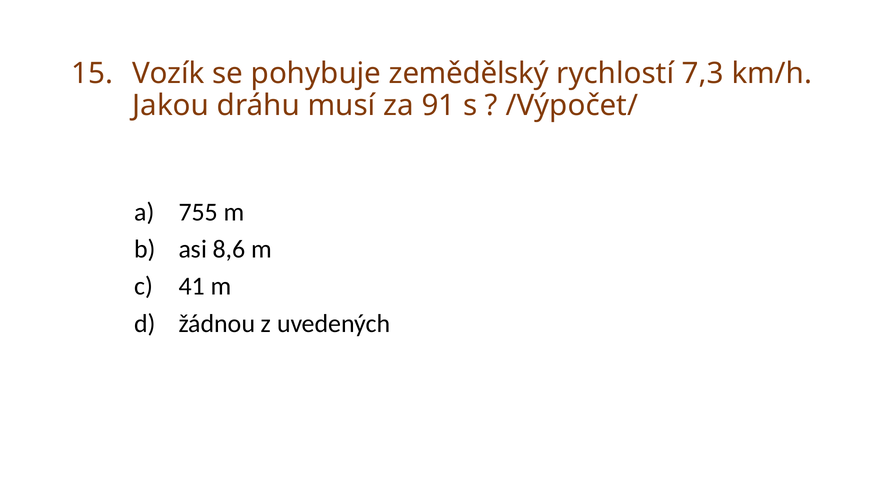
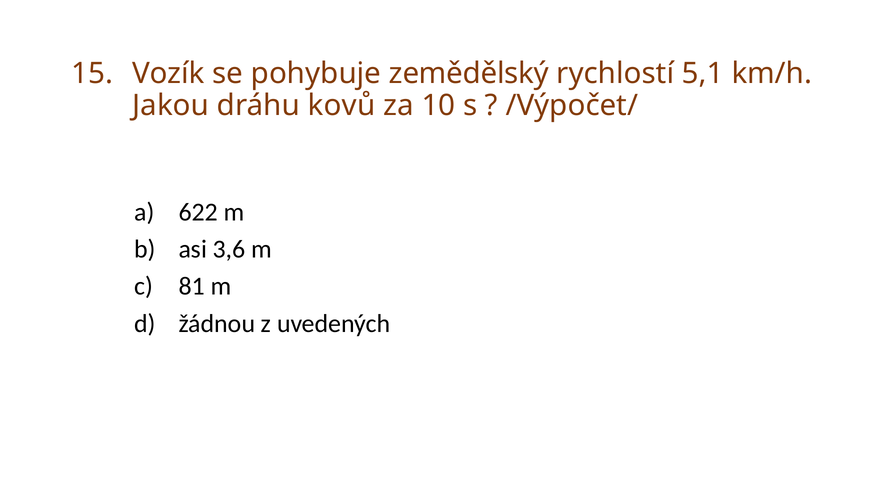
7,3: 7,3 -> 5,1
musí: musí -> kovů
91: 91 -> 10
755: 755 -> 622
8,6: 8,6 -> 3,6
41: 41 -> 81
